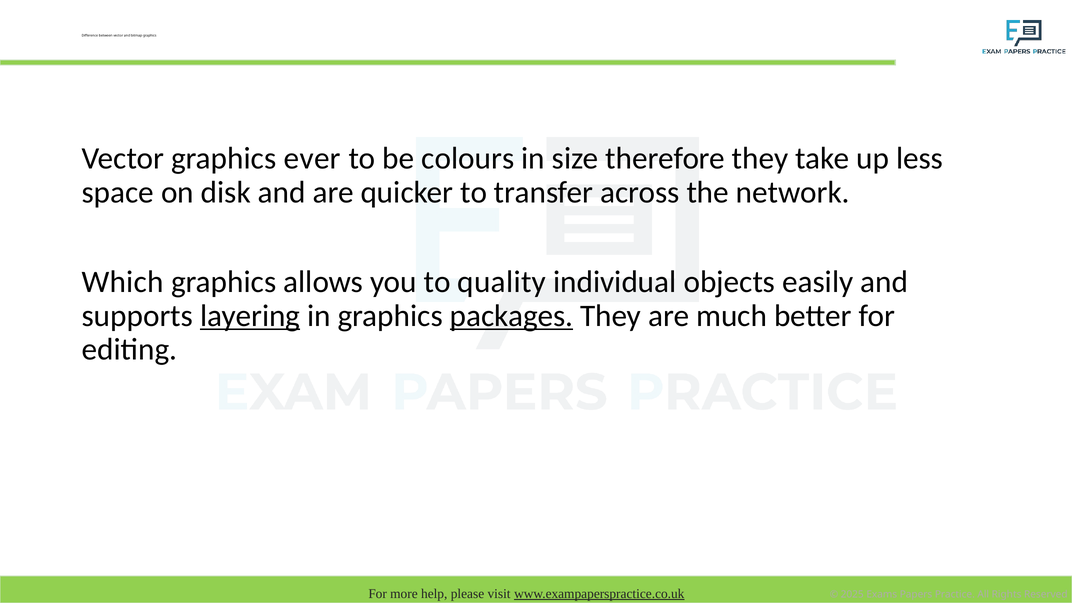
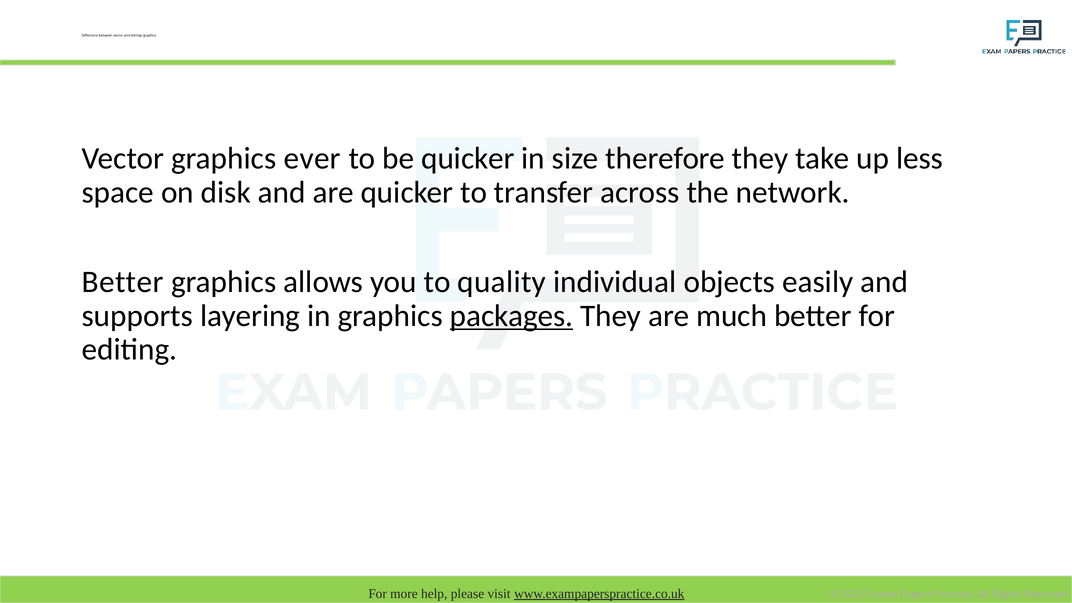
be colours: colours -> quicker
Which at (123, 282): Which -> Better
layering underline: present -> none
